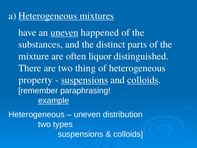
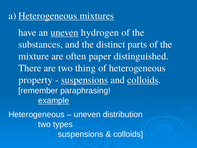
happened: happened -> hydrogen
liquor: liquor -> paper
